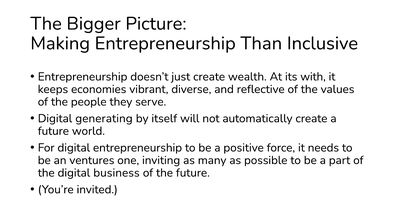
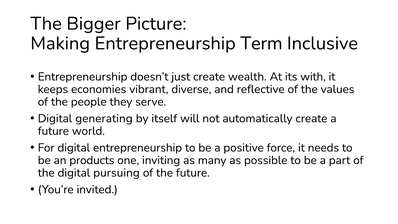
Than: Than -> Term
ventures: ventures -> products
business: business -> pursuing
